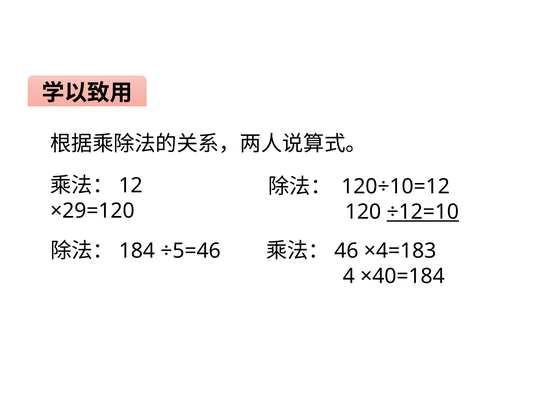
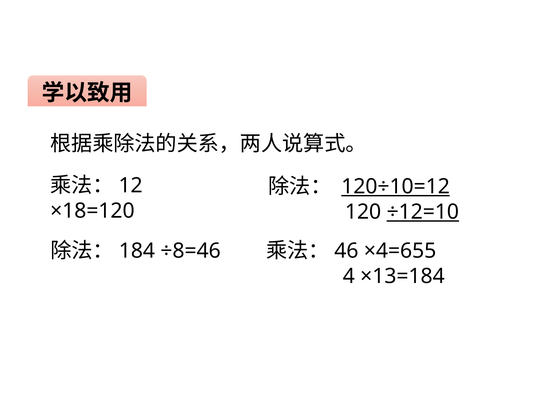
120÷10=12 underline: none -> present
×29=120: ×29=120 -> ×18=120
÷5=46: ÷5=46 -> ÷8=46
×4=183: ×4=183 -> ×4=655
×40=184: ×40=184 -> ×13=184
